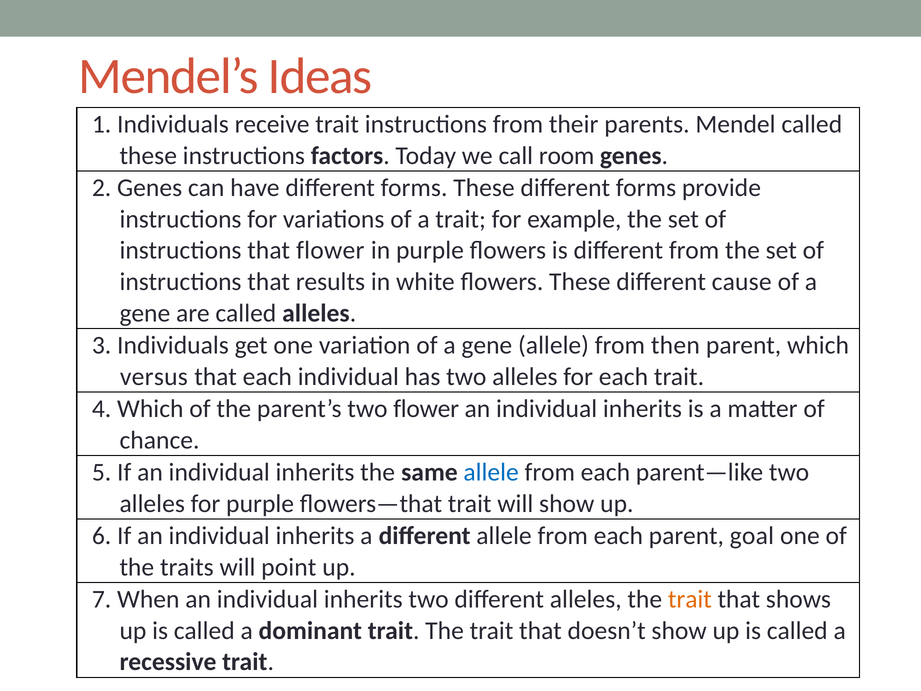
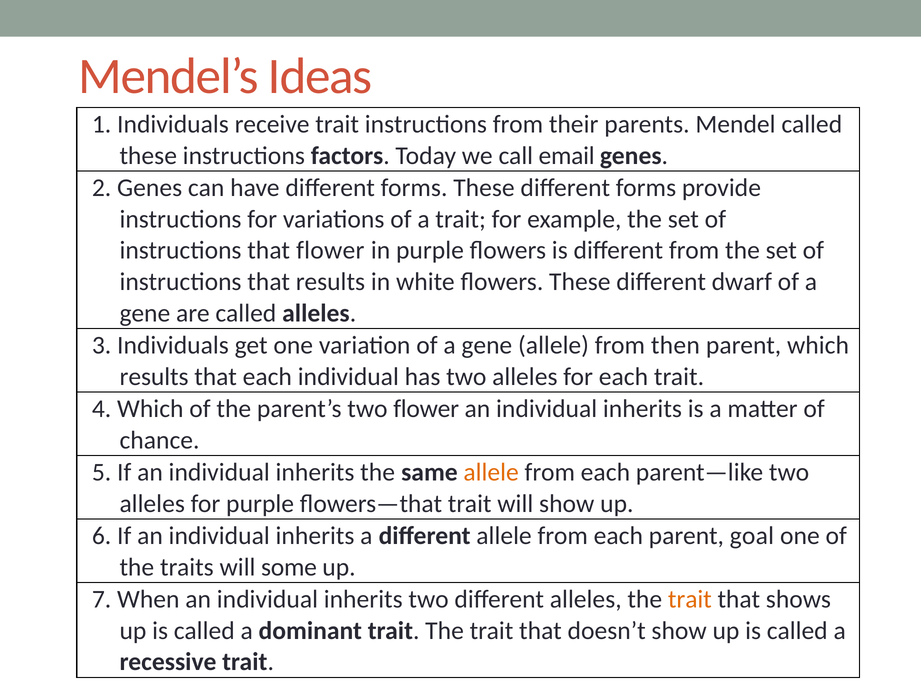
room: room -> email
cause: cause -> dwarf
versus at (154, 376): versus -> results
allele at (491, 472) colour: blue -> orange
point: point -> some
